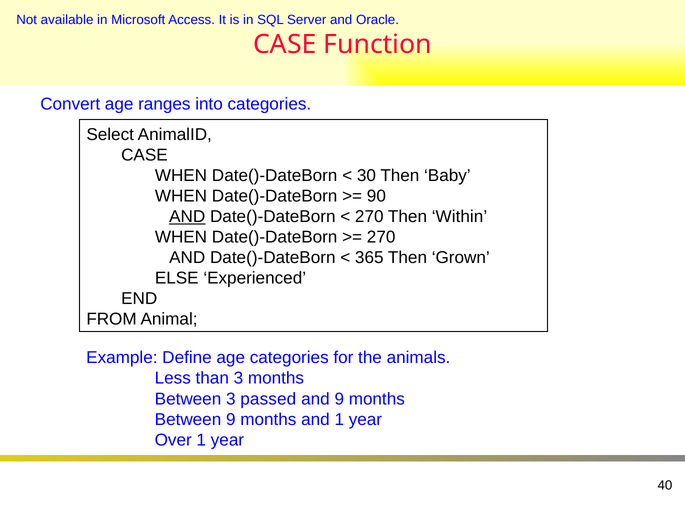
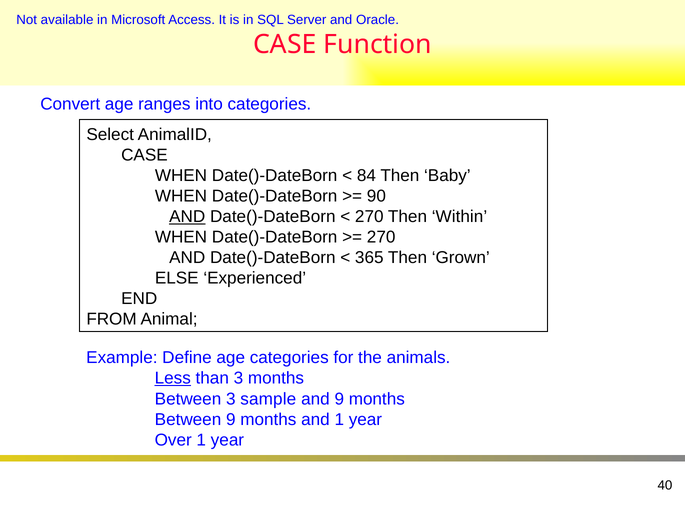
30: 30 -> 84
Less underline: none -> present
passed: passed -> sample
